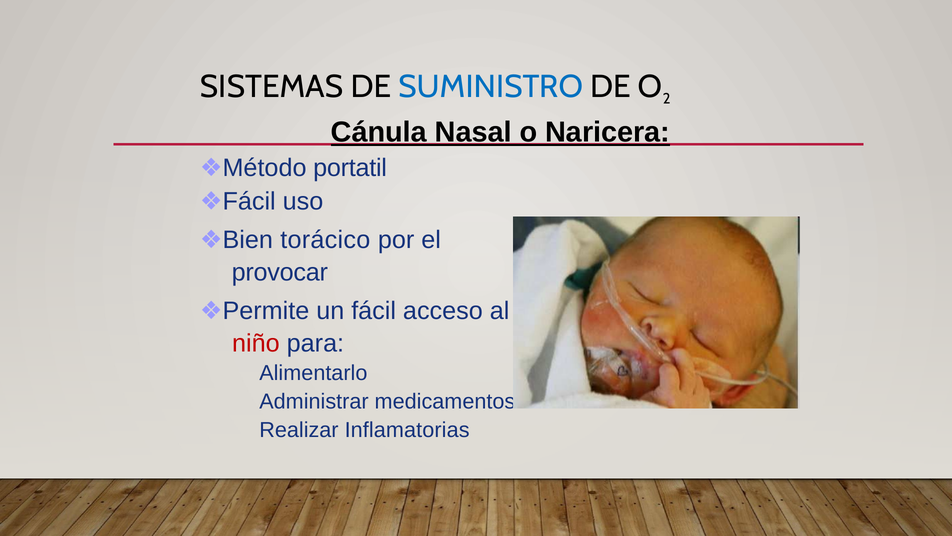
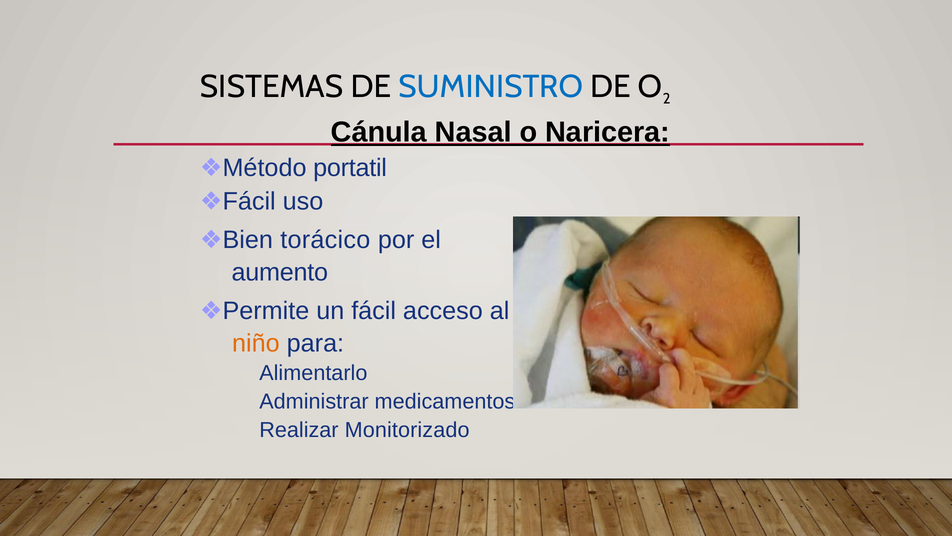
provocar: provocar -> aumento
niño colour: red -> orange
Inflamatorias: Inflamatorias -> Monitorizado
